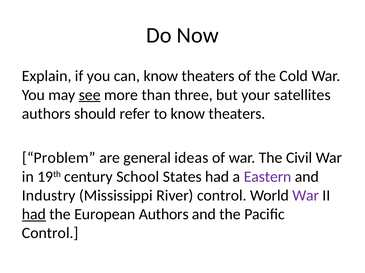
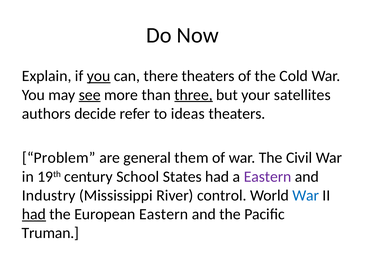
you at (99, 76) underline: none -> present
can know: know -> there
three underline: none -> present
should: should -> decide
to know: know -> ideas
ideas: ideas -> them
War at (306, 196) colour: purple -> blue
European Authors: Authors -> Eastern
Control at (50, 234): Control -> Truman
